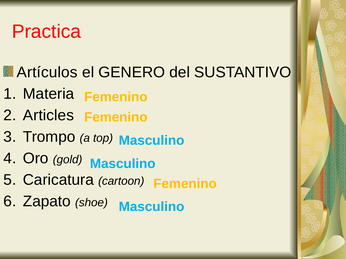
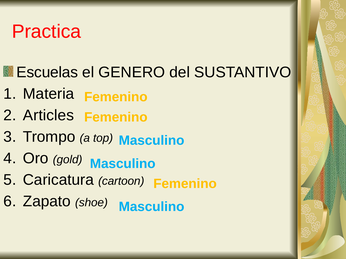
Artículos: Artículos -> Escuelas
